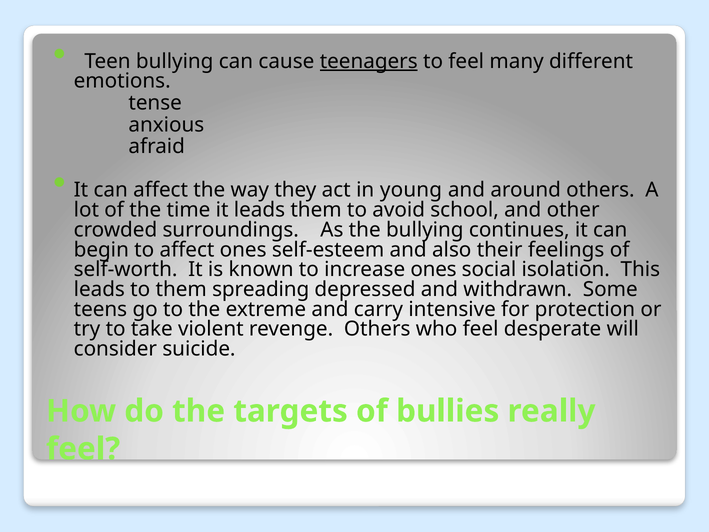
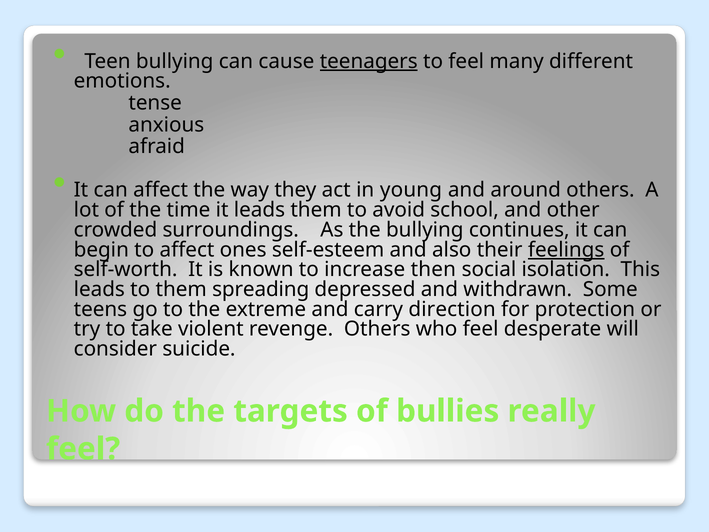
feelings underline: none -> present
increase ones: ones -> then
intensive: intensive -> direction
